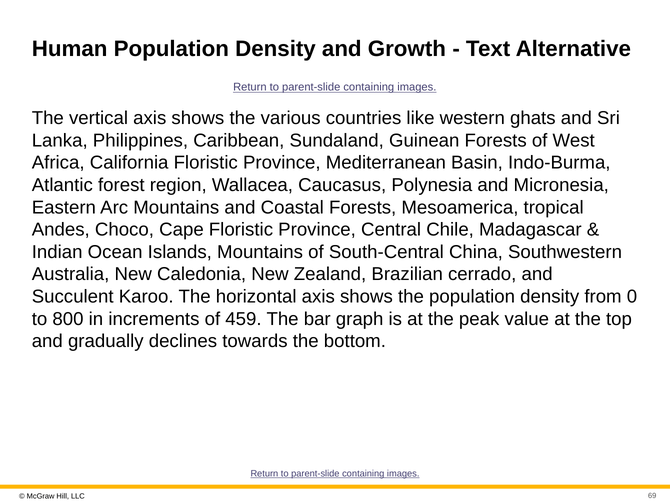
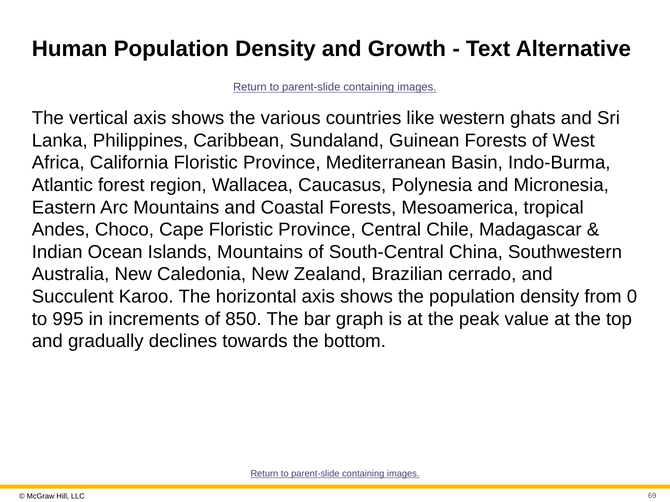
800: 800 -> 995
459: 459 -> 850
